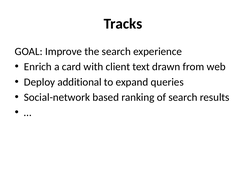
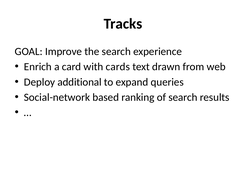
client: client -> cards
